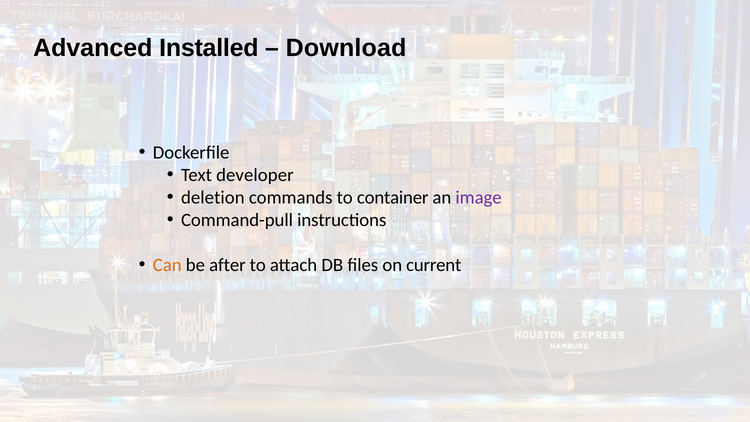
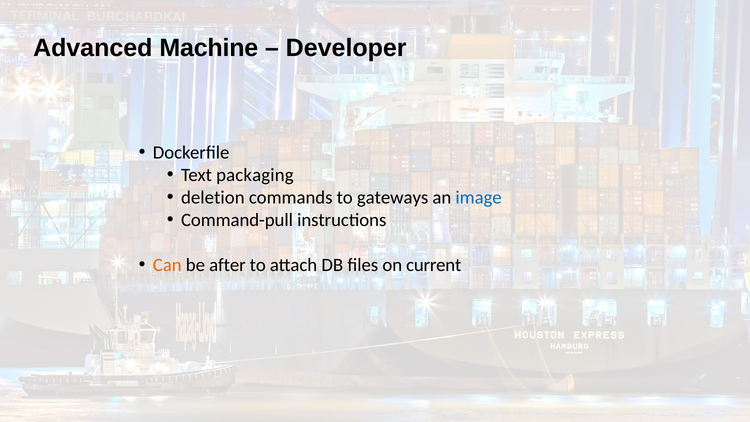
Installed: Installed -> Machine
Download: Download -> Developer
developer: developer -> packaging
container: container -> gateways
image colour: purple -> blue
